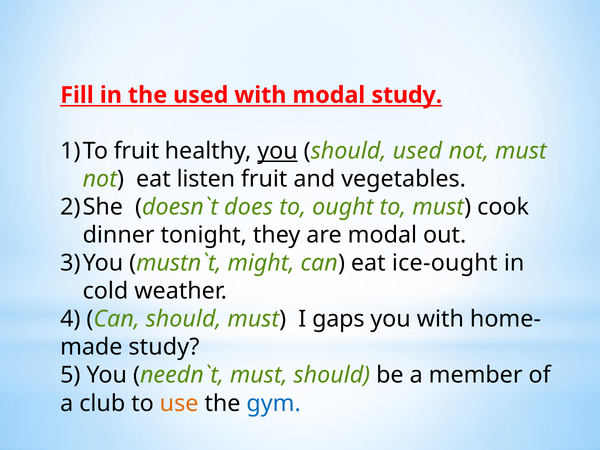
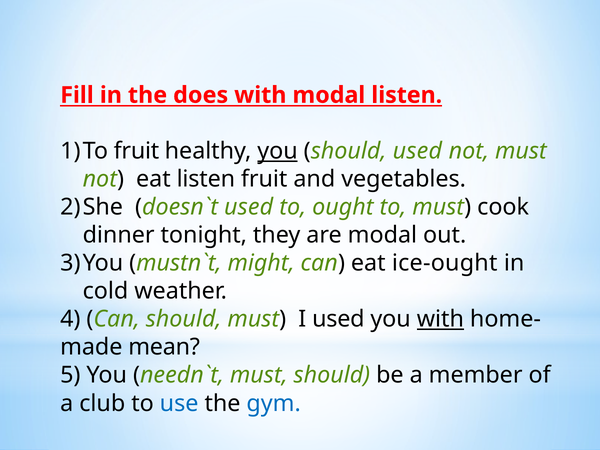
the used: used -> does
modal study: study -> listen
does at (249, 207): does -> used
I gaps: gaps -> used
with at (440, 319) underline: none -> present
study at (164, 347): study -> mean
use colour: orange -> blue
